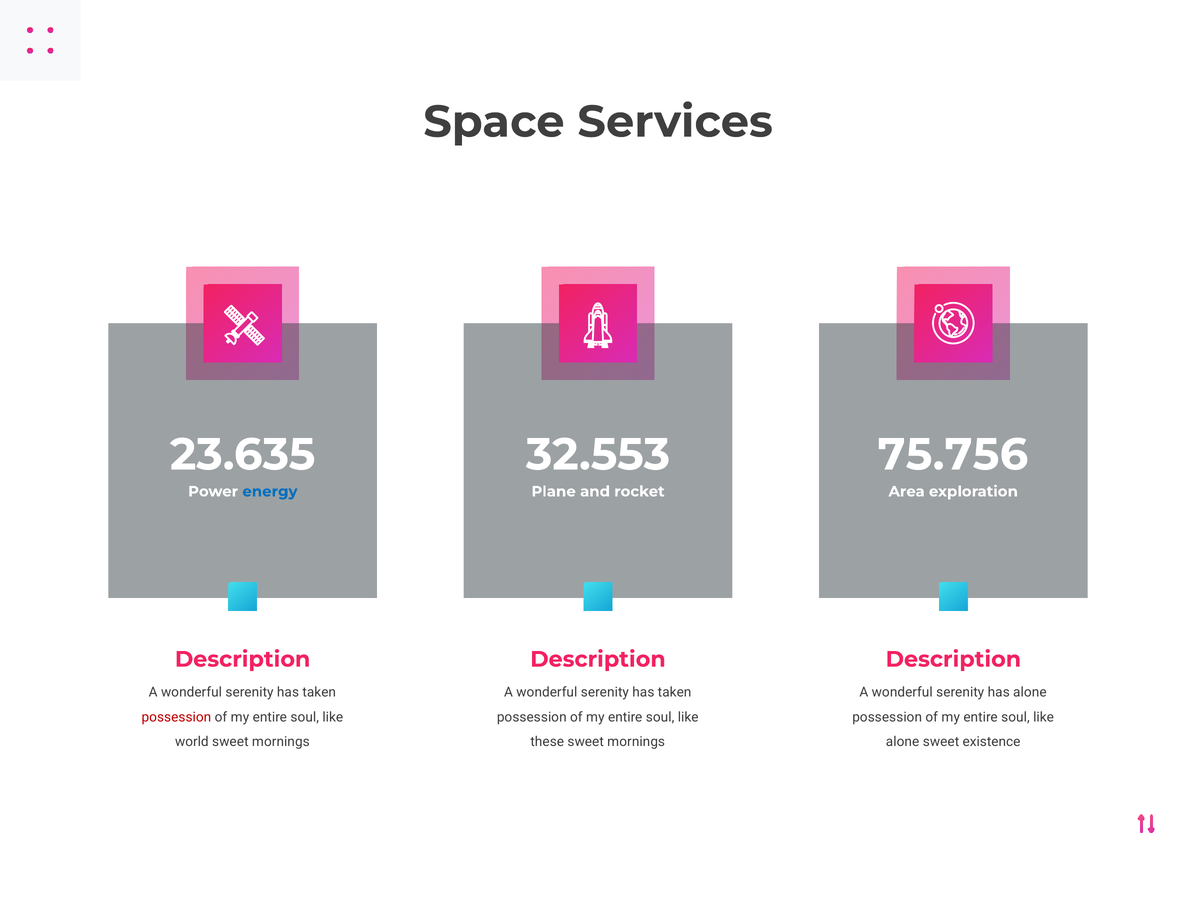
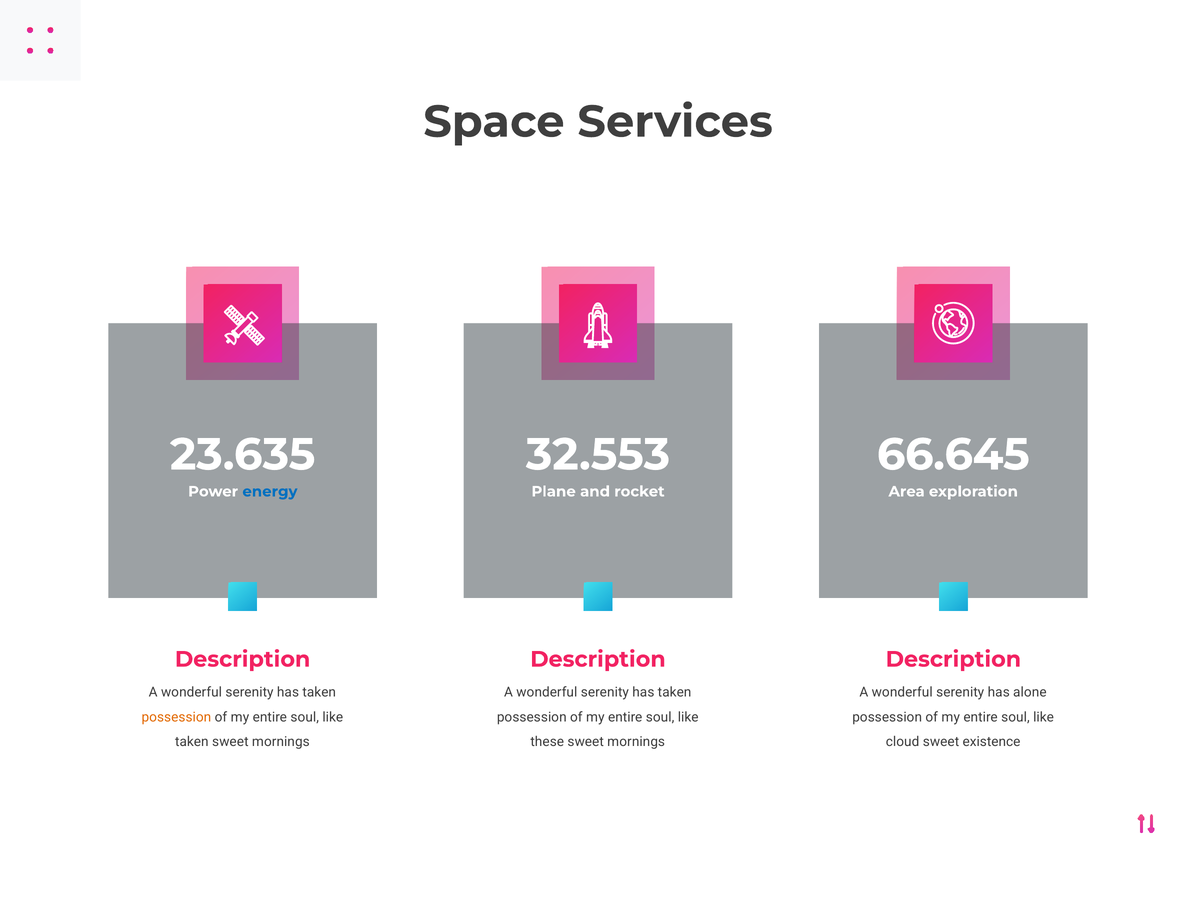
75.756: 75.756 -> 66.645
possession at (176, 717) colour: red -> orange
world at (192, 742): world -> taken
alone at (903, 742): alone -> cloud
